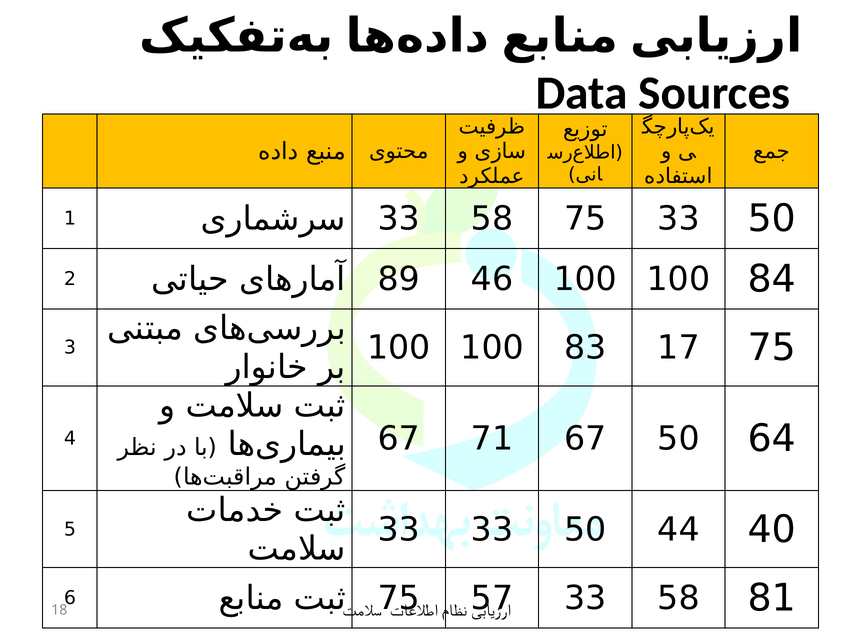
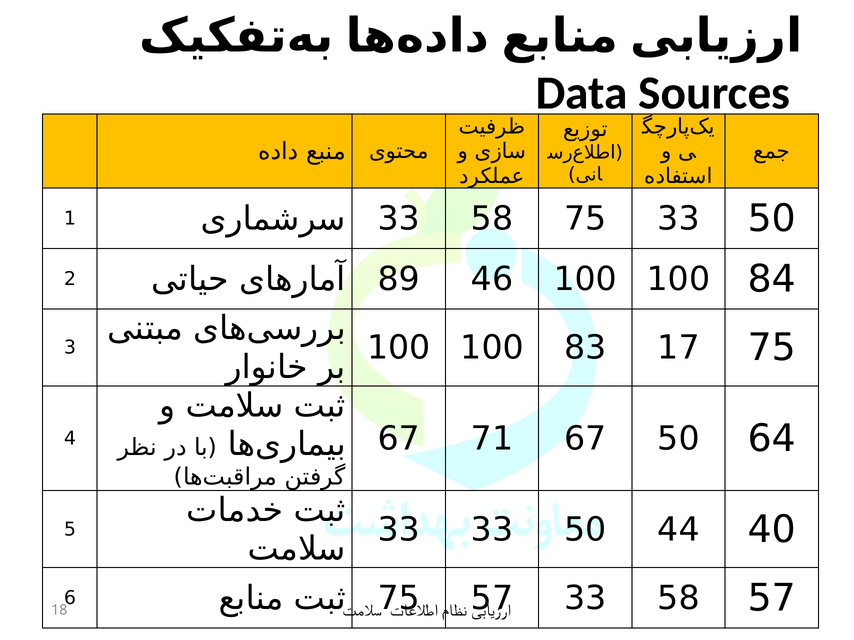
58 81: 81 -> 57
